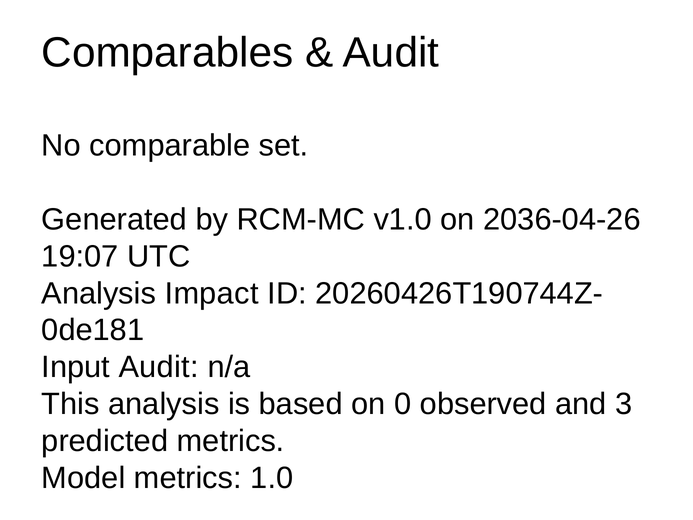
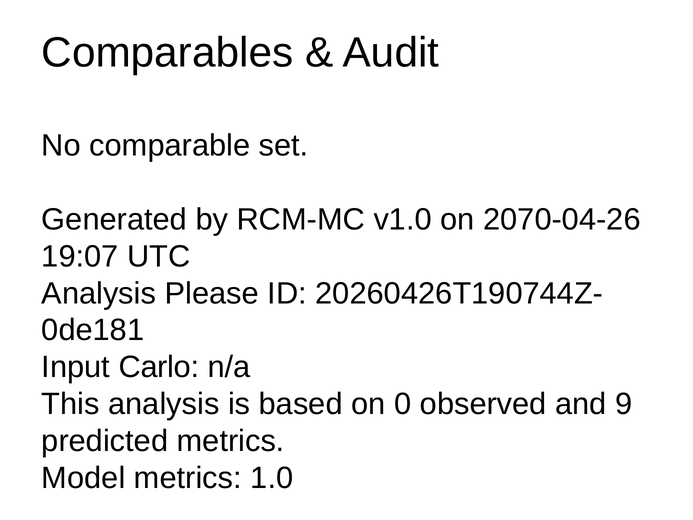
2036-04-26: 2036-04-26 -> 2070-04-26
Impact: Impact -> Please
Input Audit: Audit -> Carlo
3: 3 -> 9
